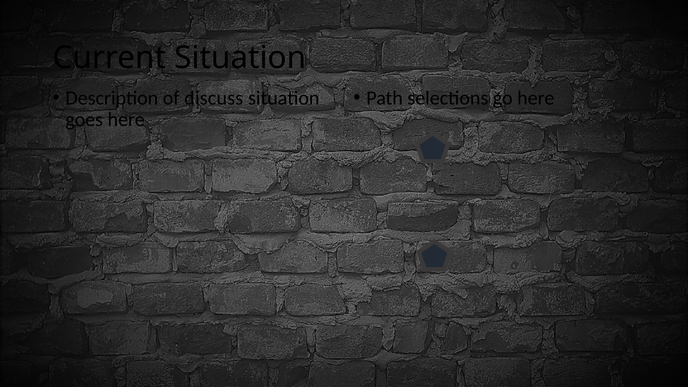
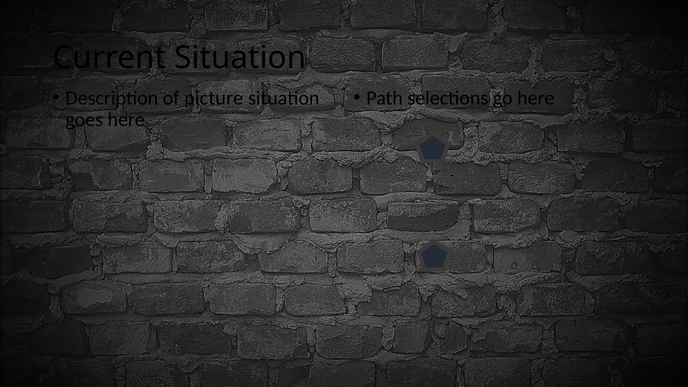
discuss: discuss -> picture
